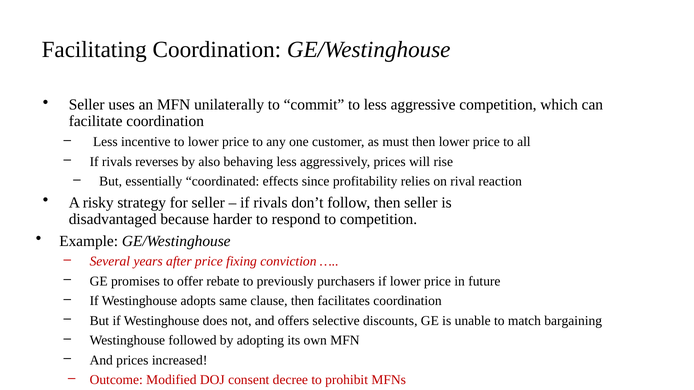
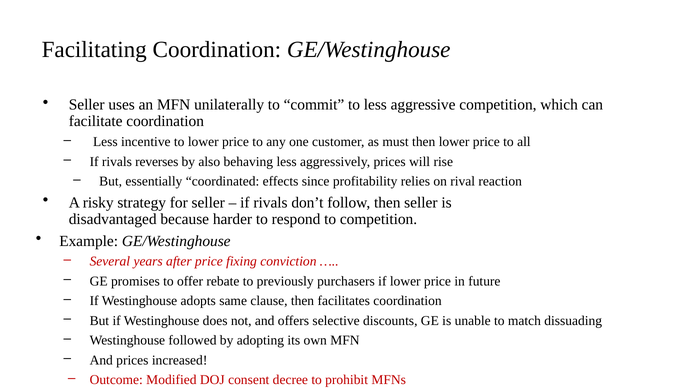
bargaining: bargaining -> dissuading
